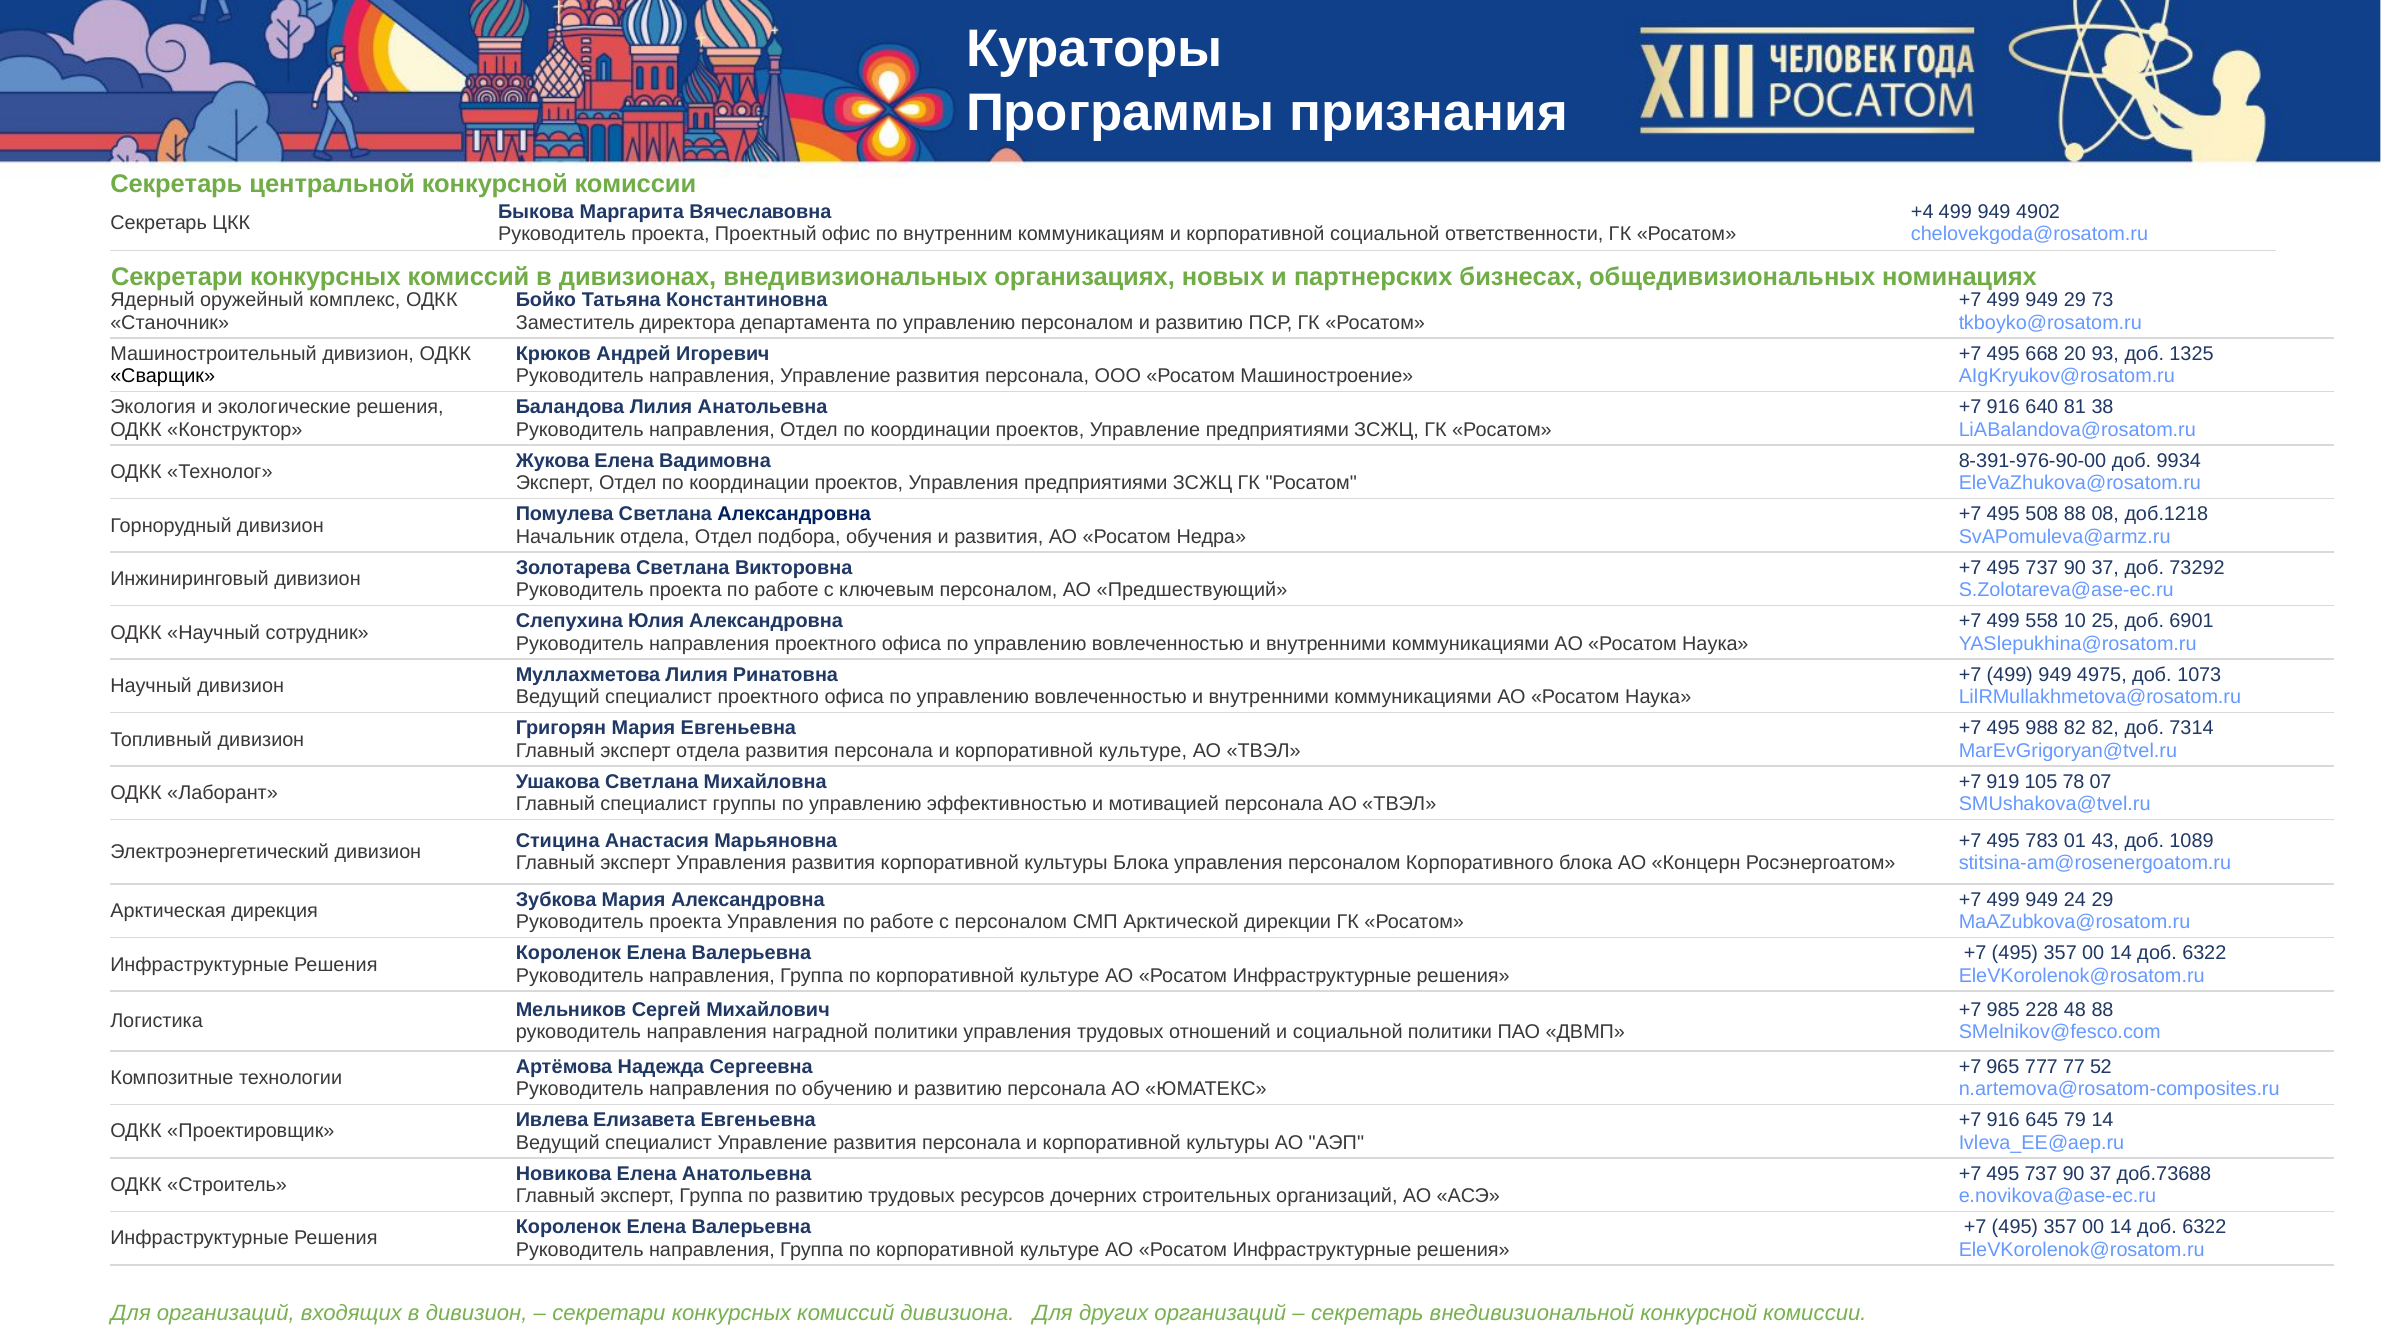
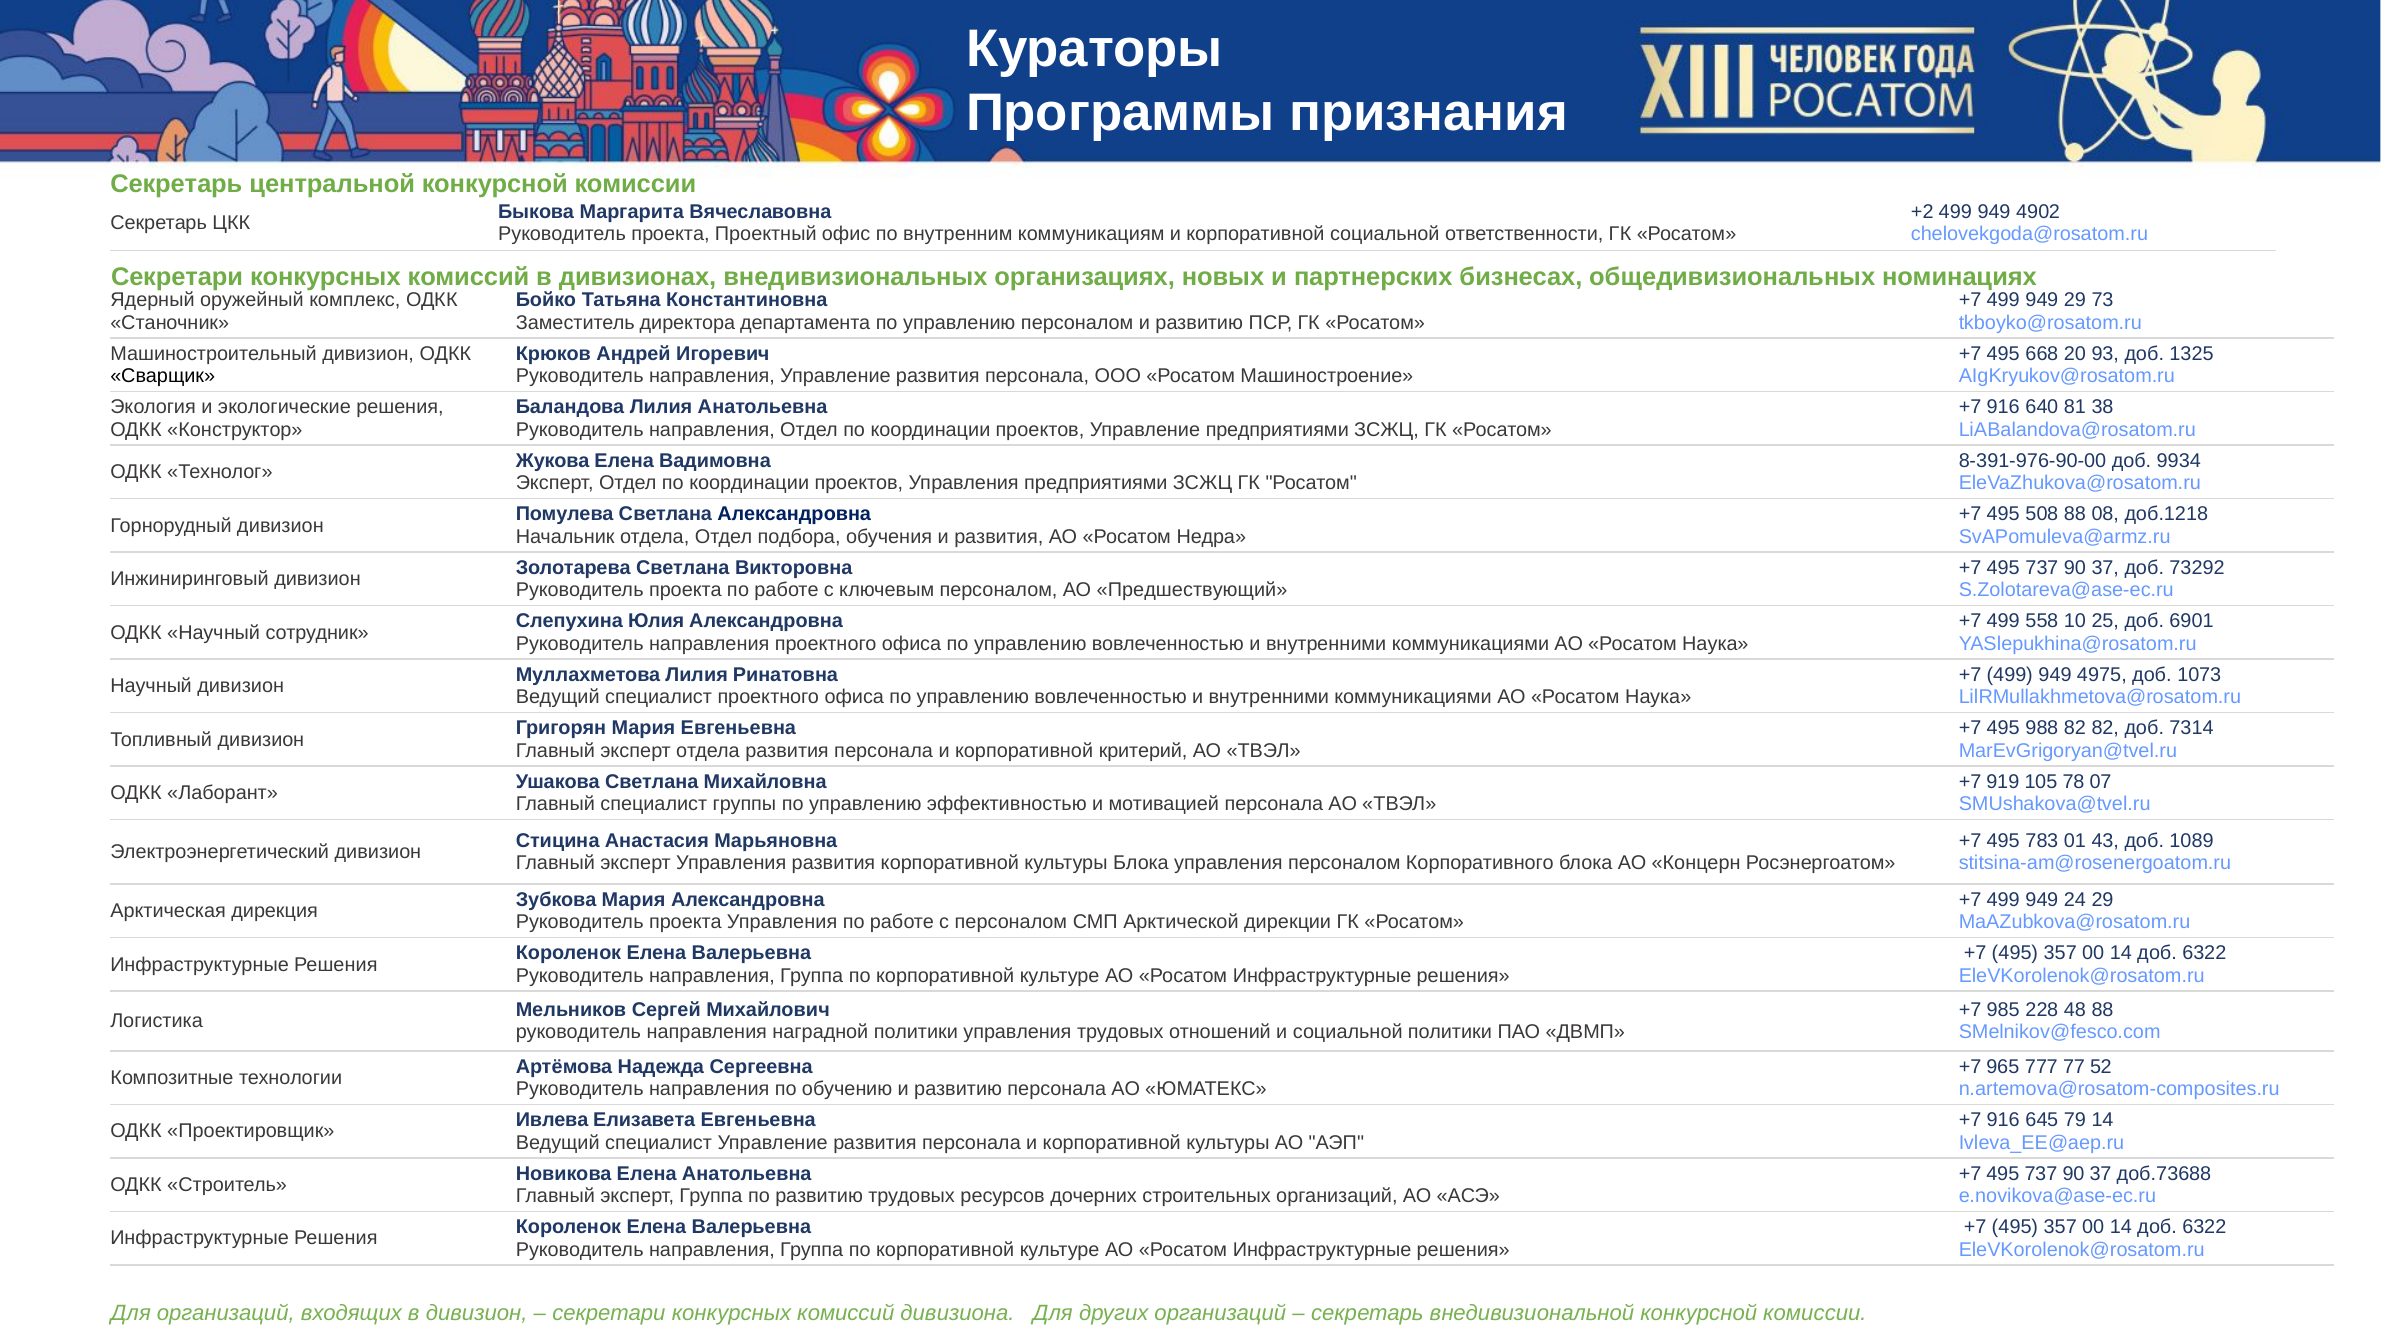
+4: +4 -> +2
и корпоративной культуре: культуре -> критерий
